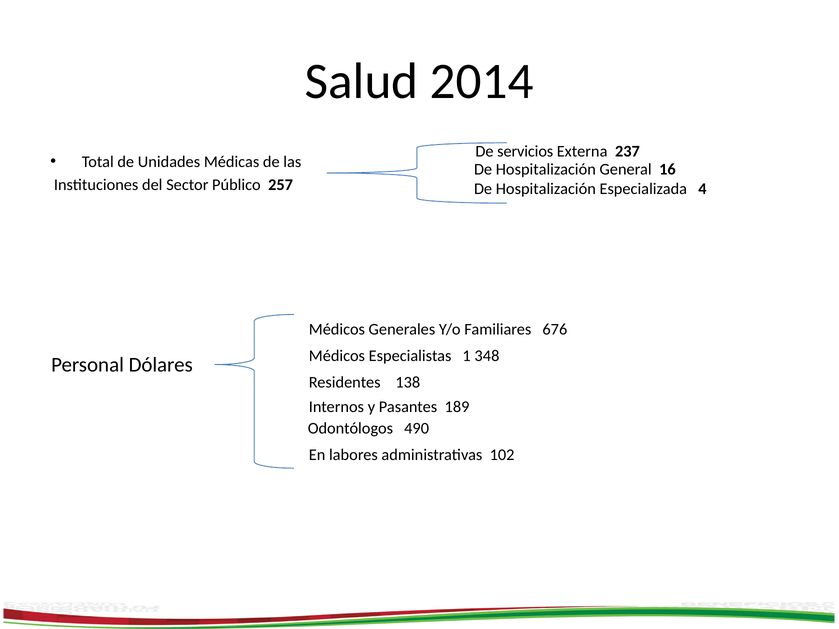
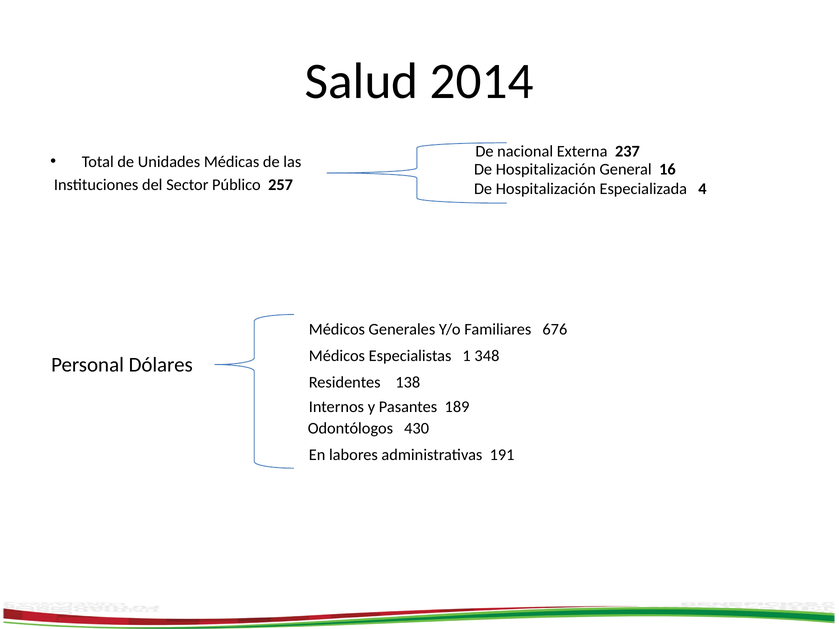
servicios: servicios -> nacional
490: 490 -> 430
102: 102 -> 191
